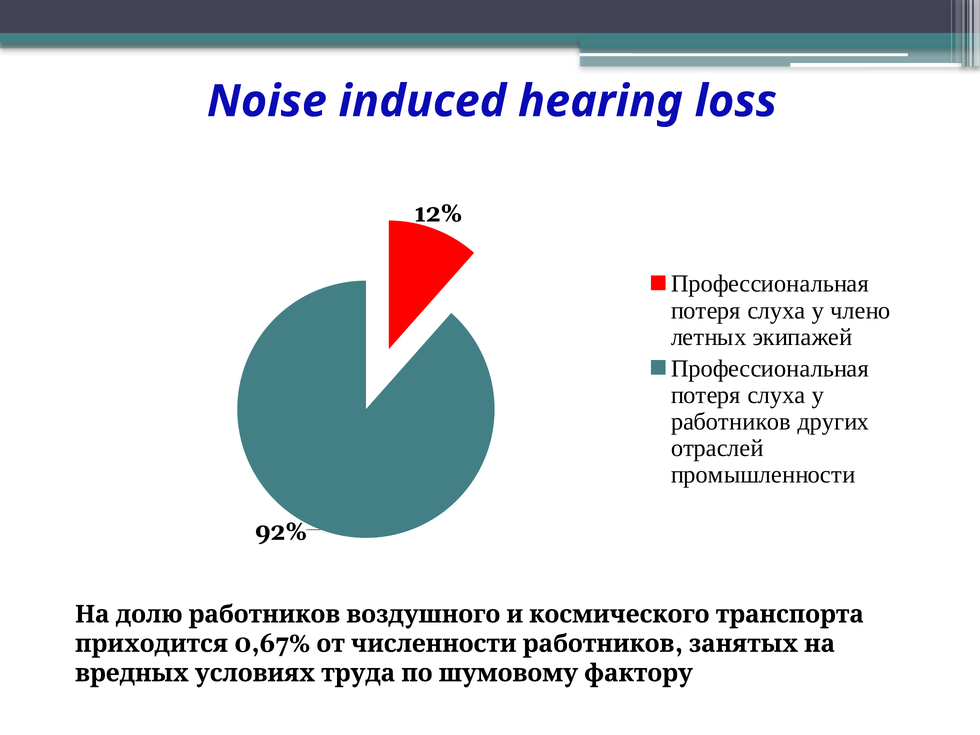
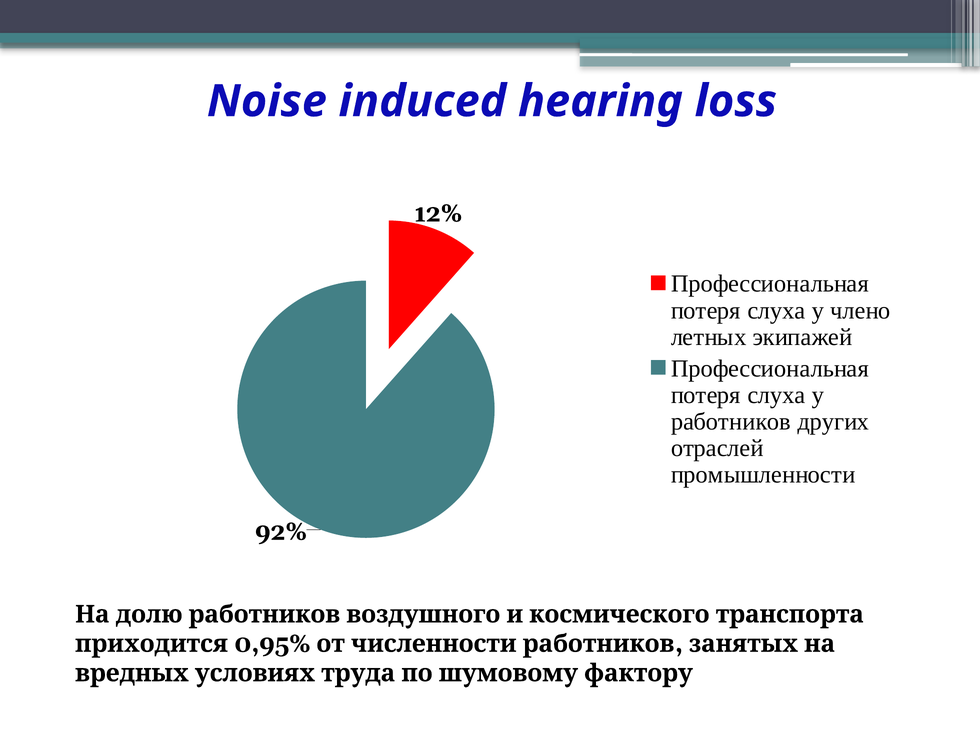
0,67%: 0,67% -> 0,95%
